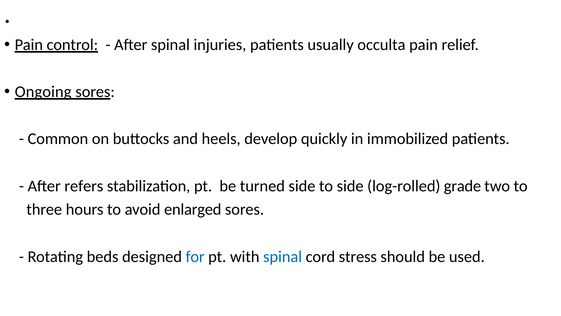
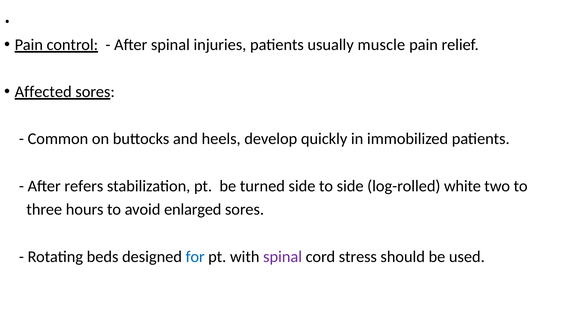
occulta: occulta -> muscle
Ongoing: Ongoing -> Affected
grade: grade -> white
spinal at (283, 256) colour: blue -> purple
